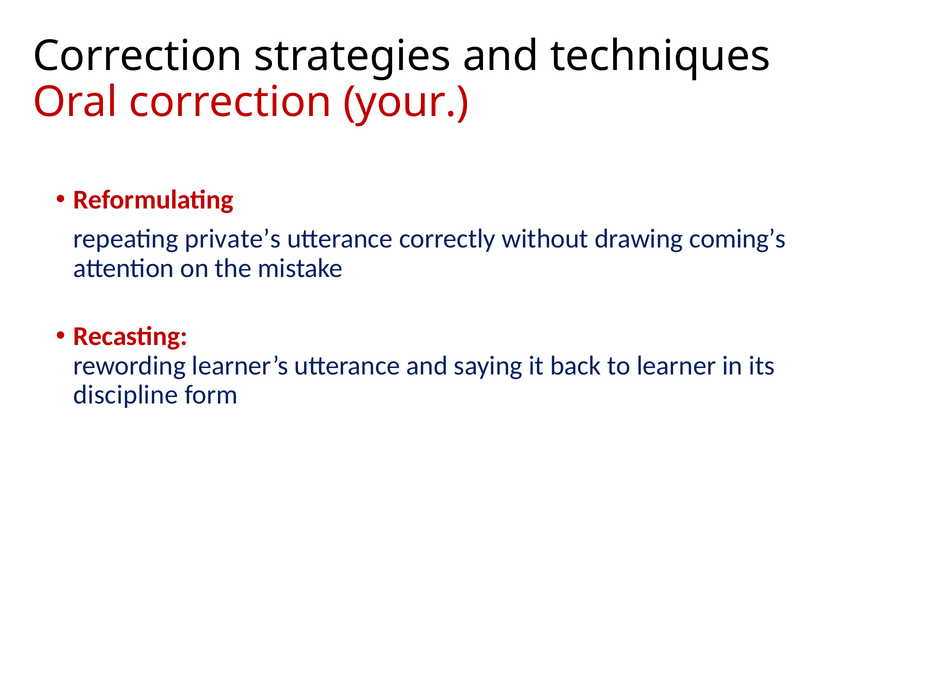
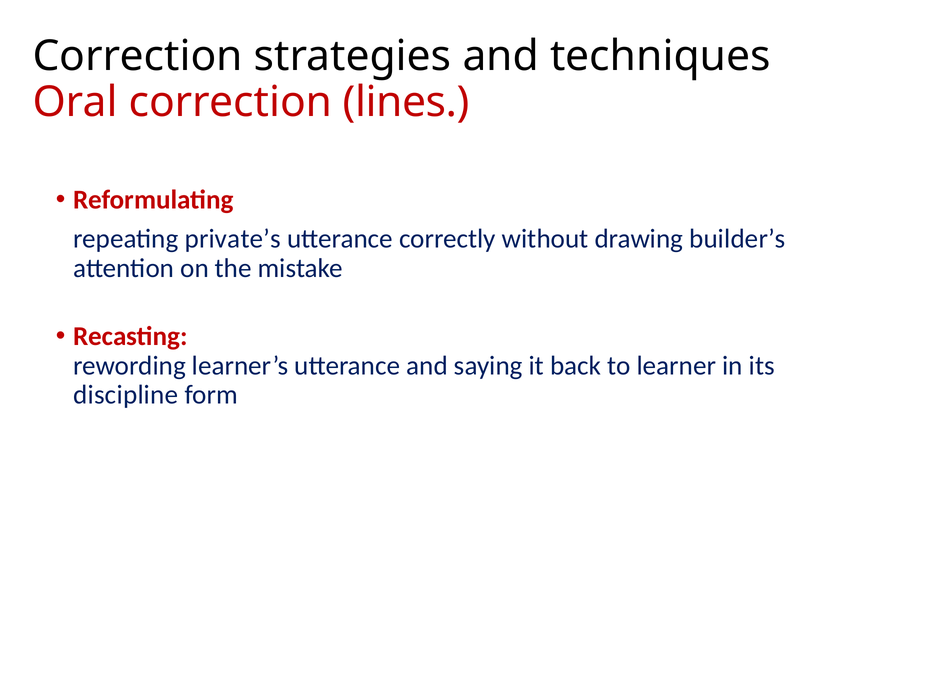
your: your -> lines
coming’s: coming’s -> builder’s
